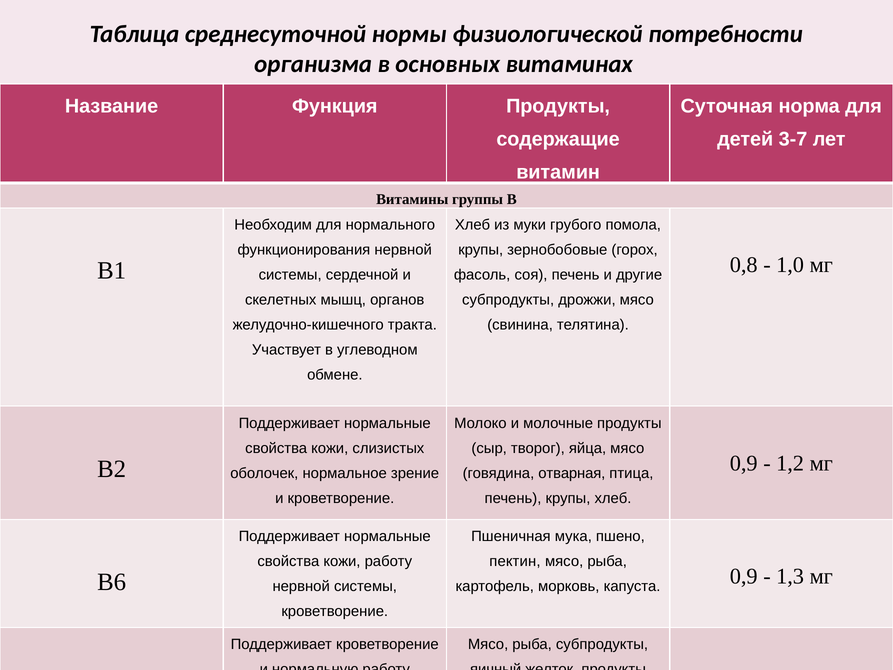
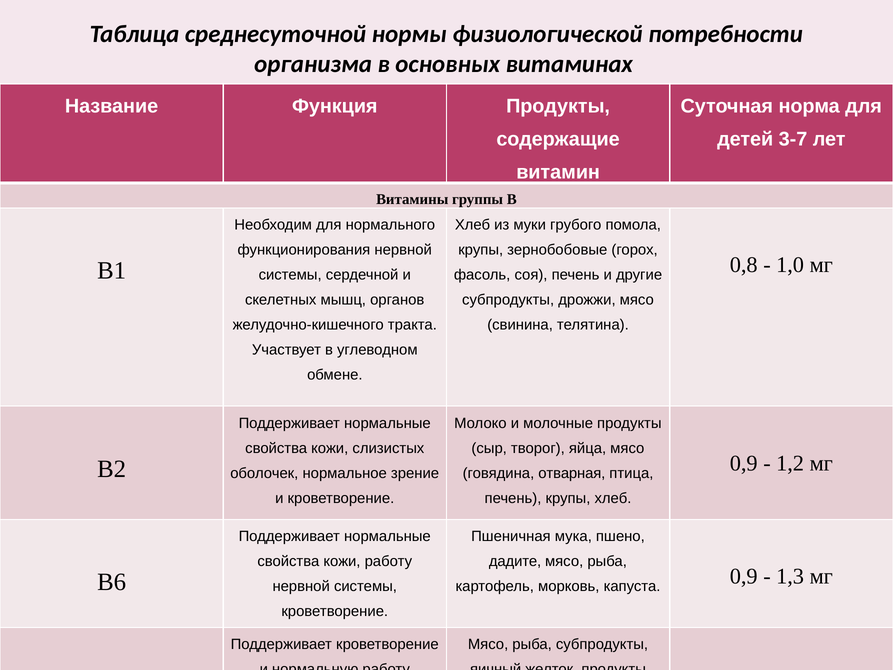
пектин: пектин -> дадите
